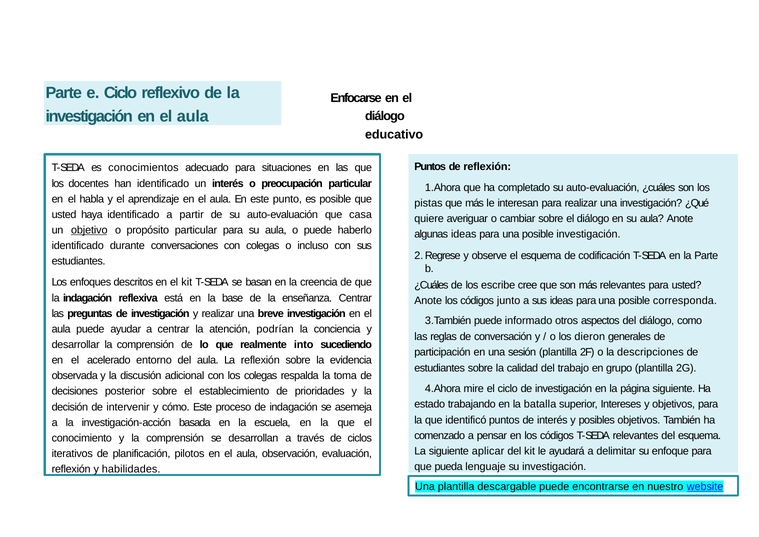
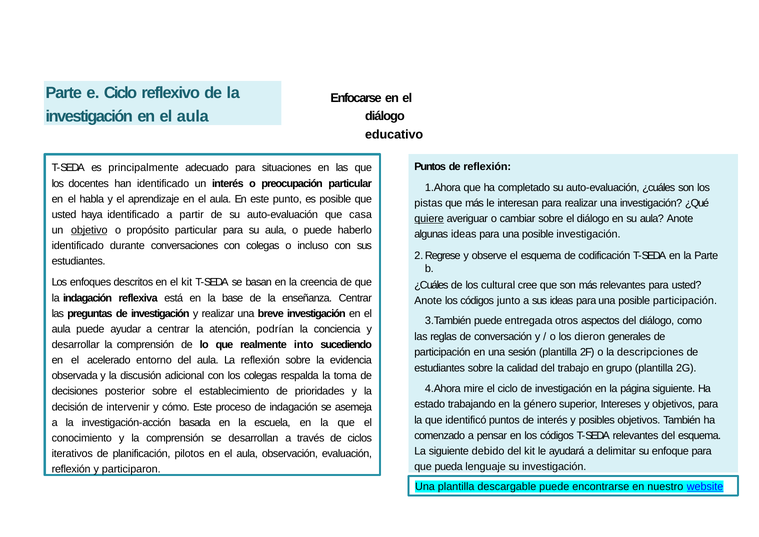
conocimientos: conocimientos -> principalmente
quiere underline: none -> present
escribe: escribe -> cultural
posible corresponda: corresponda -> participación
informado: informado -> entregada
batalla: batalla -> género
aplicar: aplicar -> debido
habilidades: habilidades -> participaron
